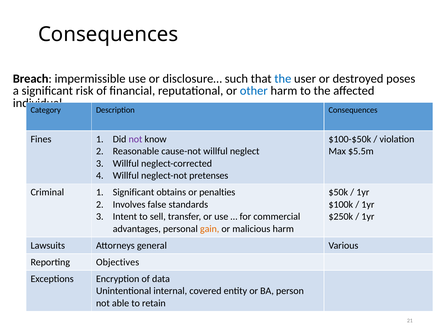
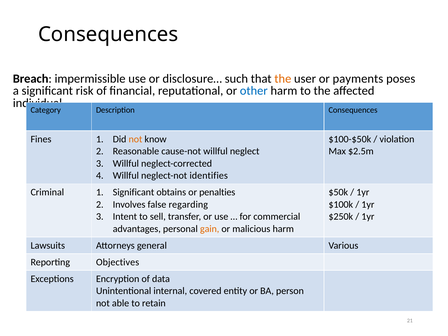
the at (283, 79) colour: blue -> orange
destroyed: destroyed -> payments
not at (135, 139) colour: purple -> orange
$5.5m: $5.5m -> $2.5m
pretenses: pretenses -> identifies
standards: standards -> regarding
